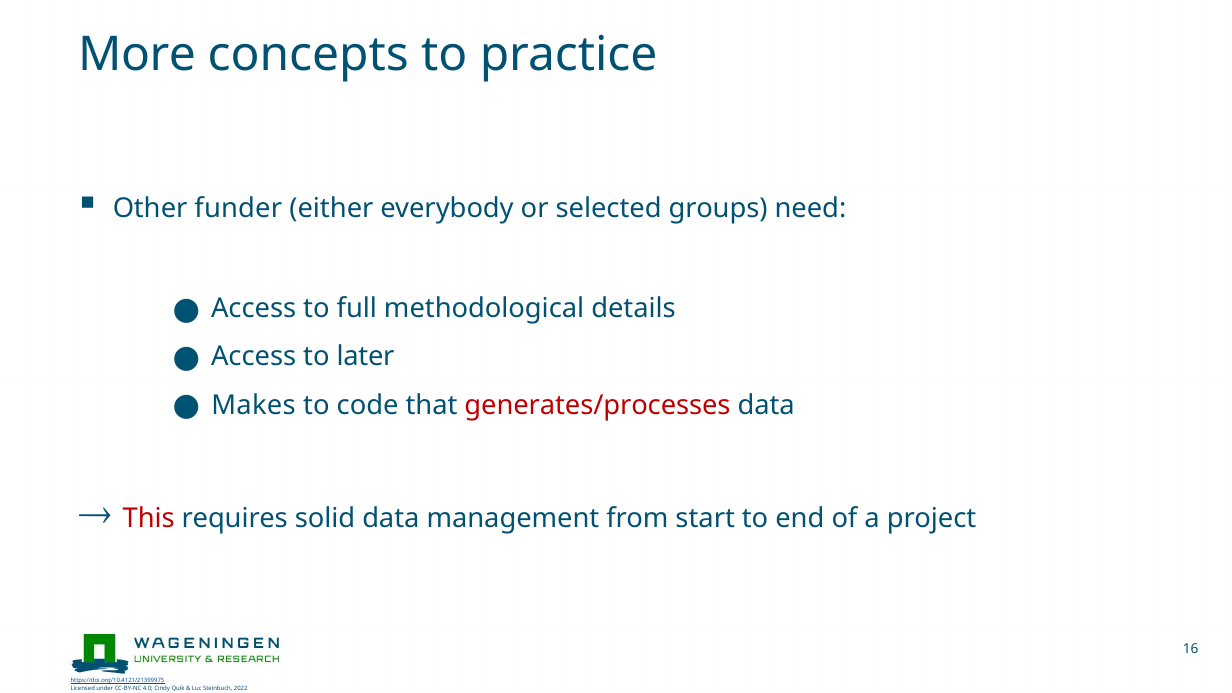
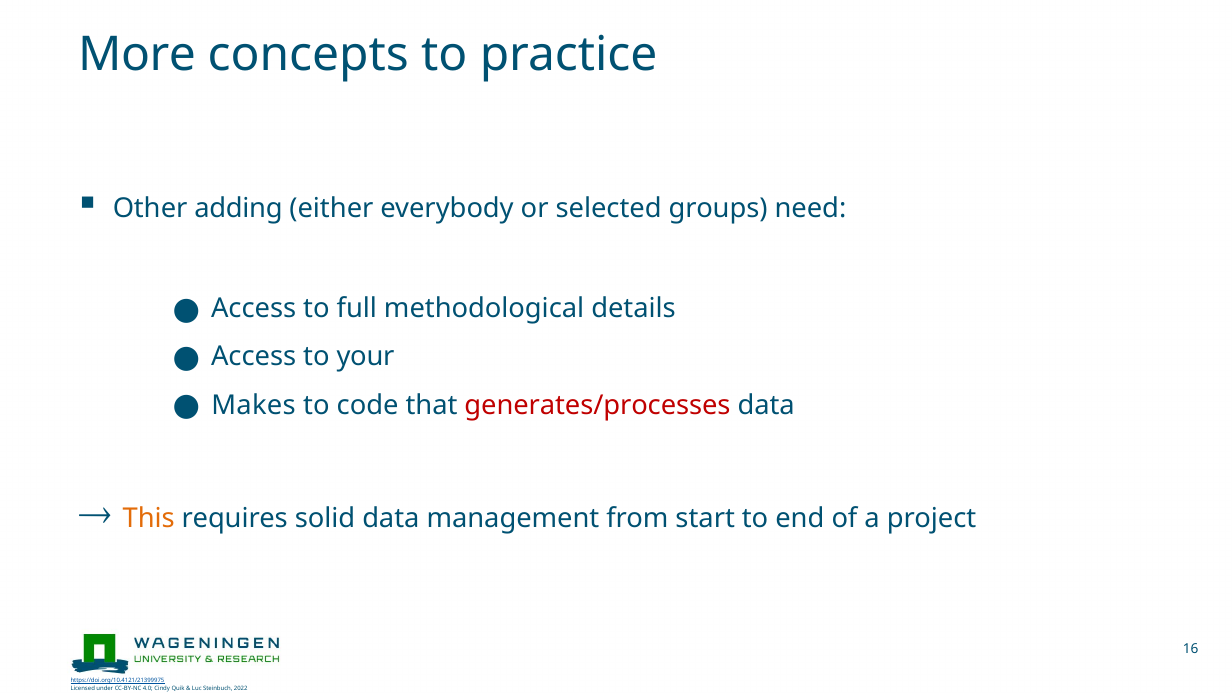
funder: funder -> adding
later: later -> your
This colour: red -> orange
